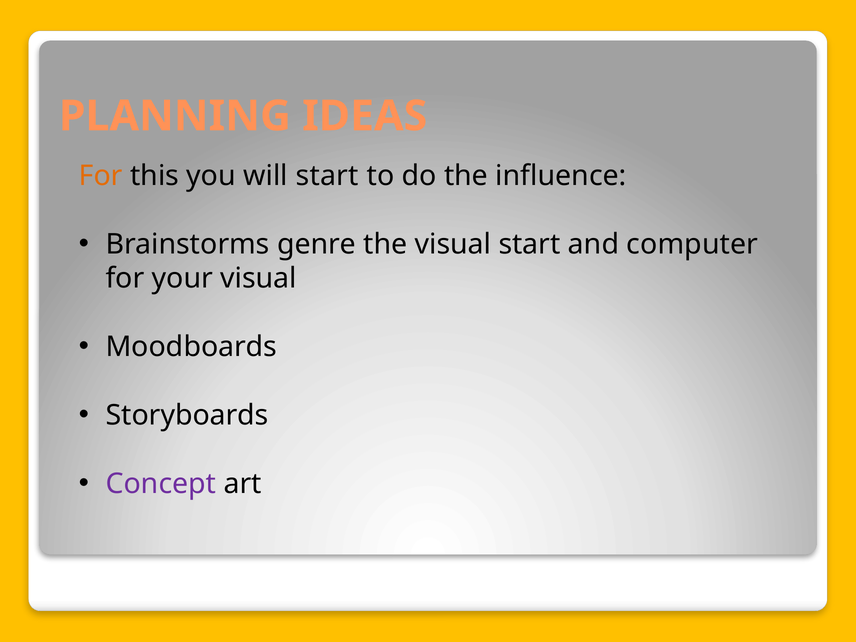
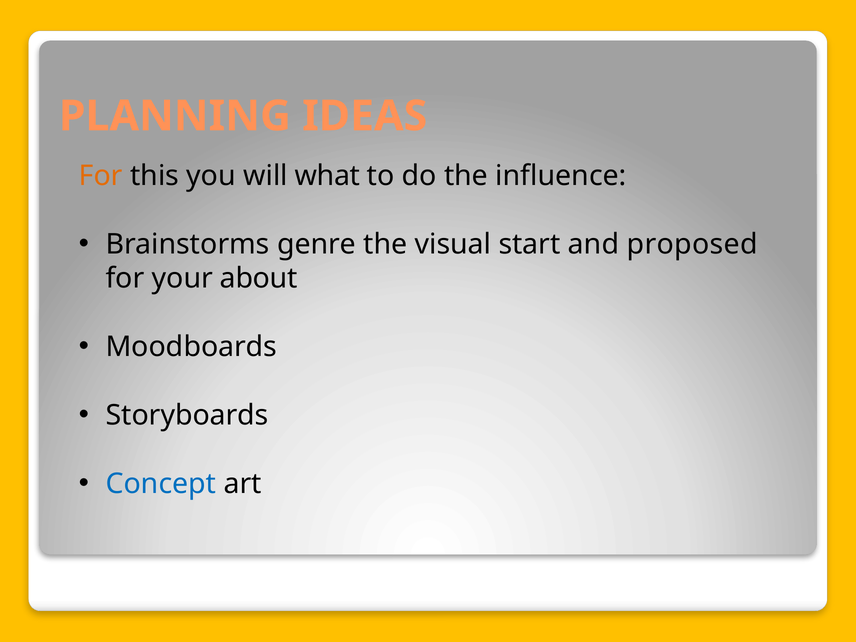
will start: start -> what
computer: computer -> proposed
your visual: visual -> about
Concept colour: purple -> blue
